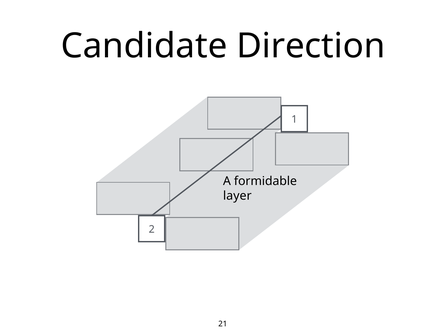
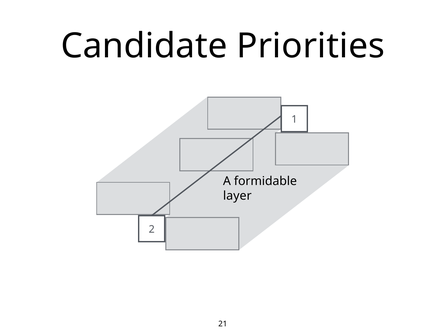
Direction: Direction -> Priorities
